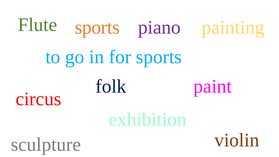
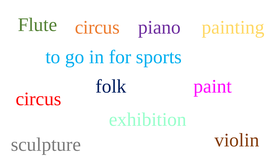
Flute sports: sports -> circus
